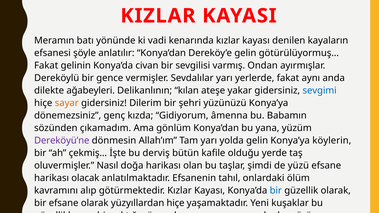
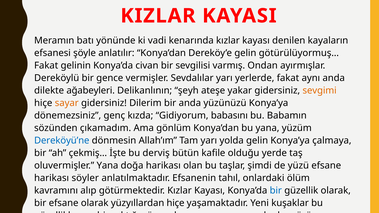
kılan: kılan -> şeyh
sevgimi colour: blue -> orange
bir şehri: şehri -> anda
âmenna: âmenna -> babasını
Dereköyü’ne colour: purple -> blue
köylerin: köylerin -> çalmaya
oluvermişler Nasıl: Nasıl -> Yana
olacak: olacak -> söyler
